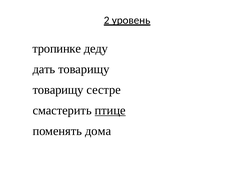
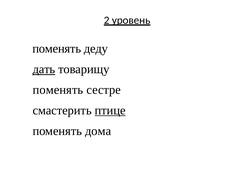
тропинке at (57, 49): тропинке -> поменять
дать underline: none -> present
товарищу at (58, 90): товарищу -> поменять
